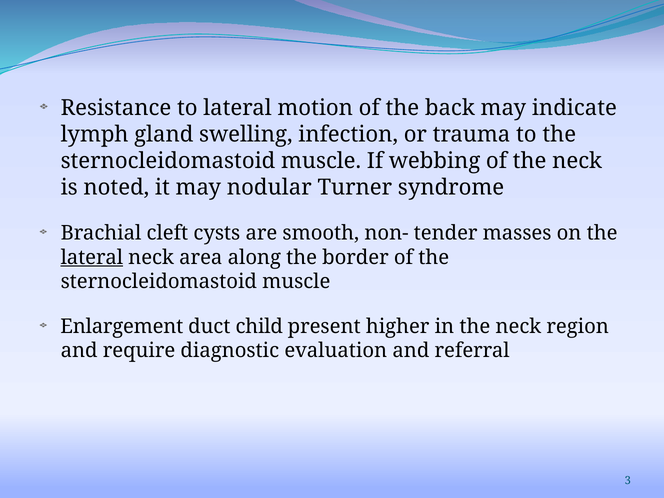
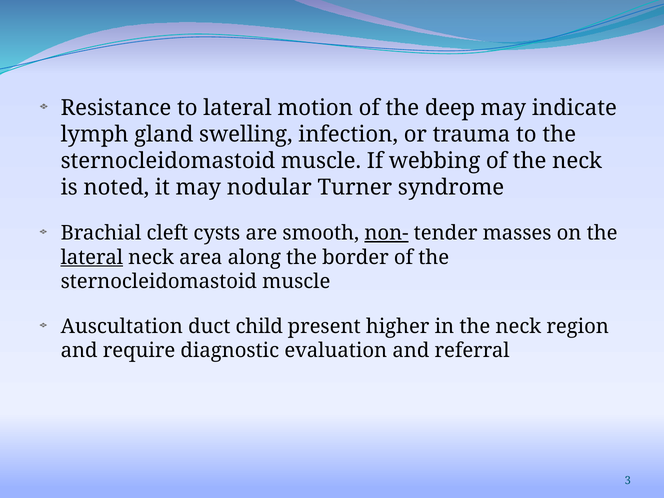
back: back -> deep
non- underline: none -> present
Enlargement: Enlargement -> Auscultation
